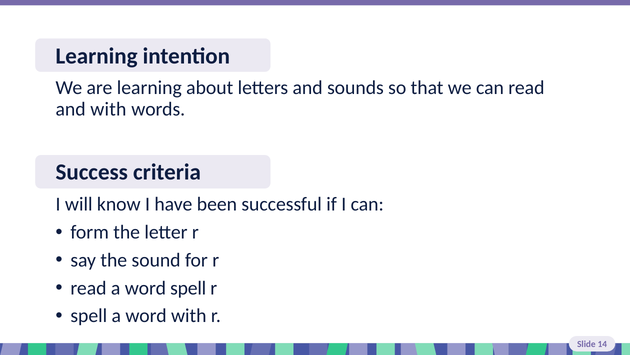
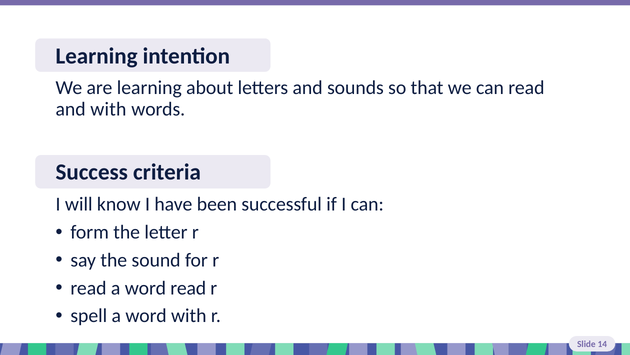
word spell: spell -> read
